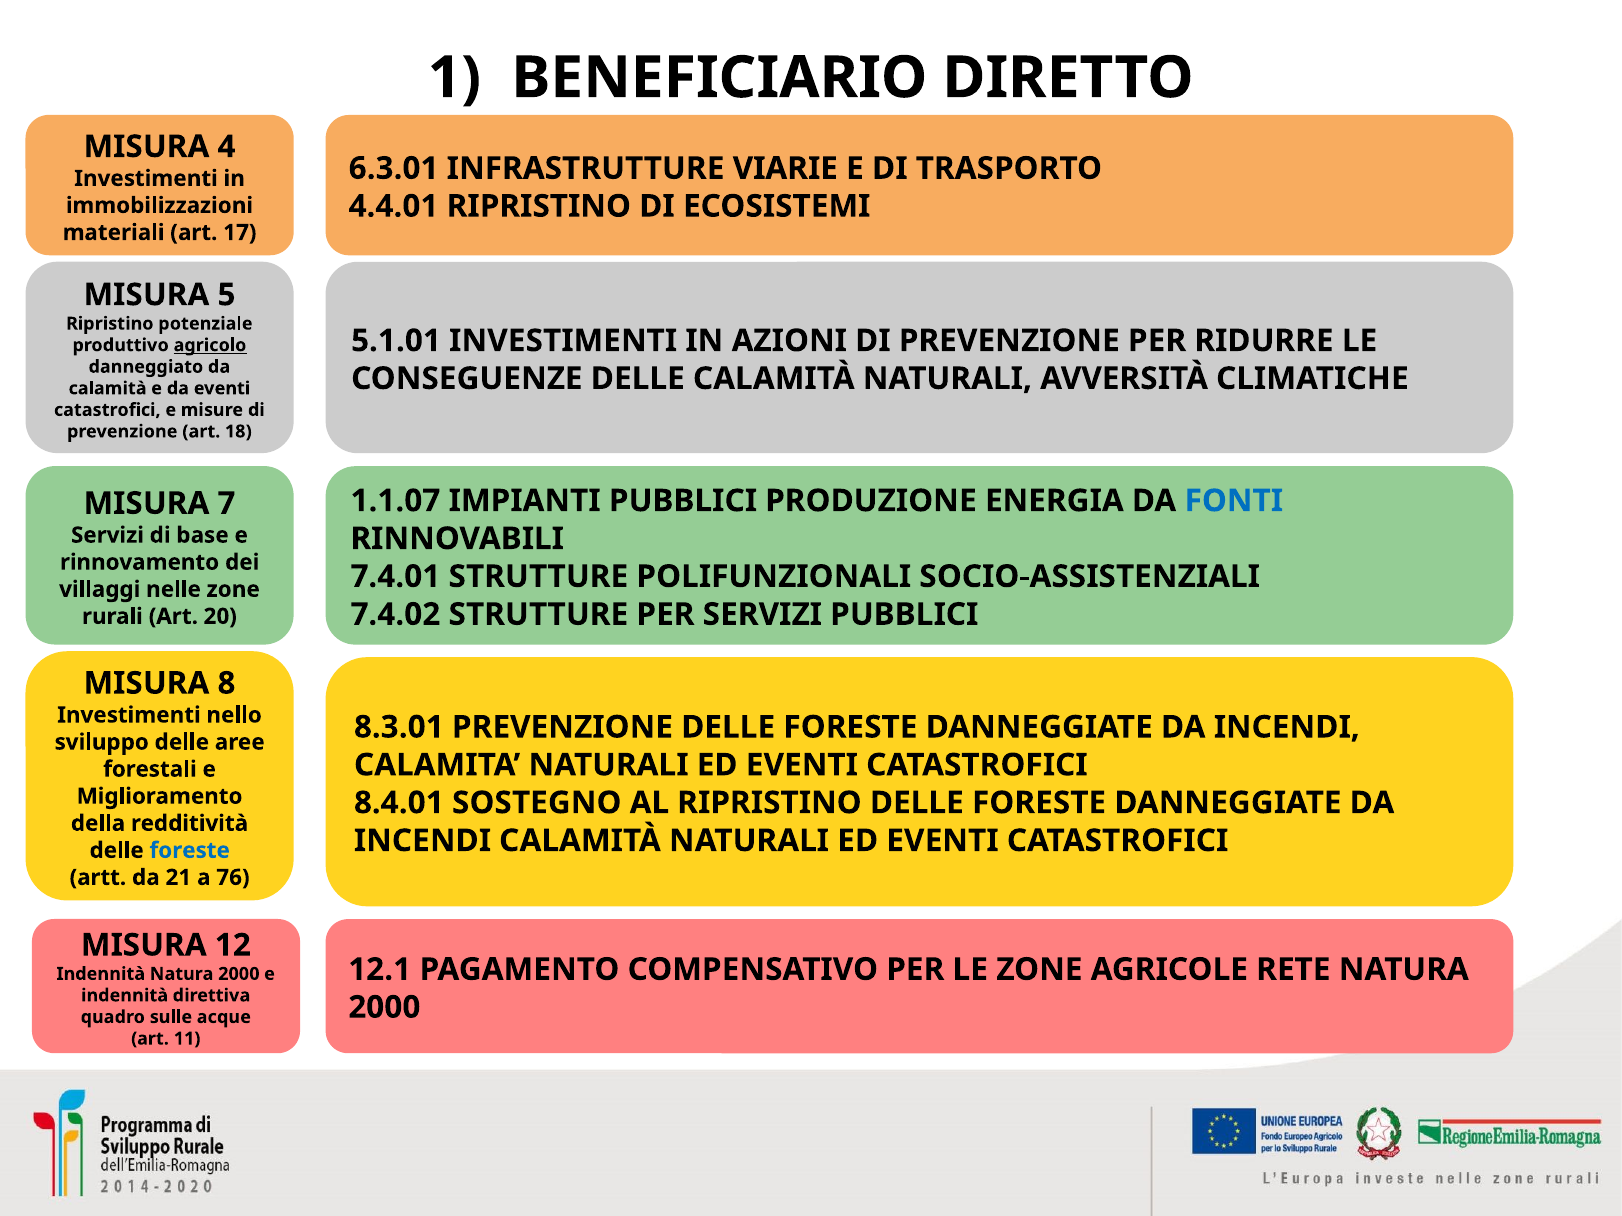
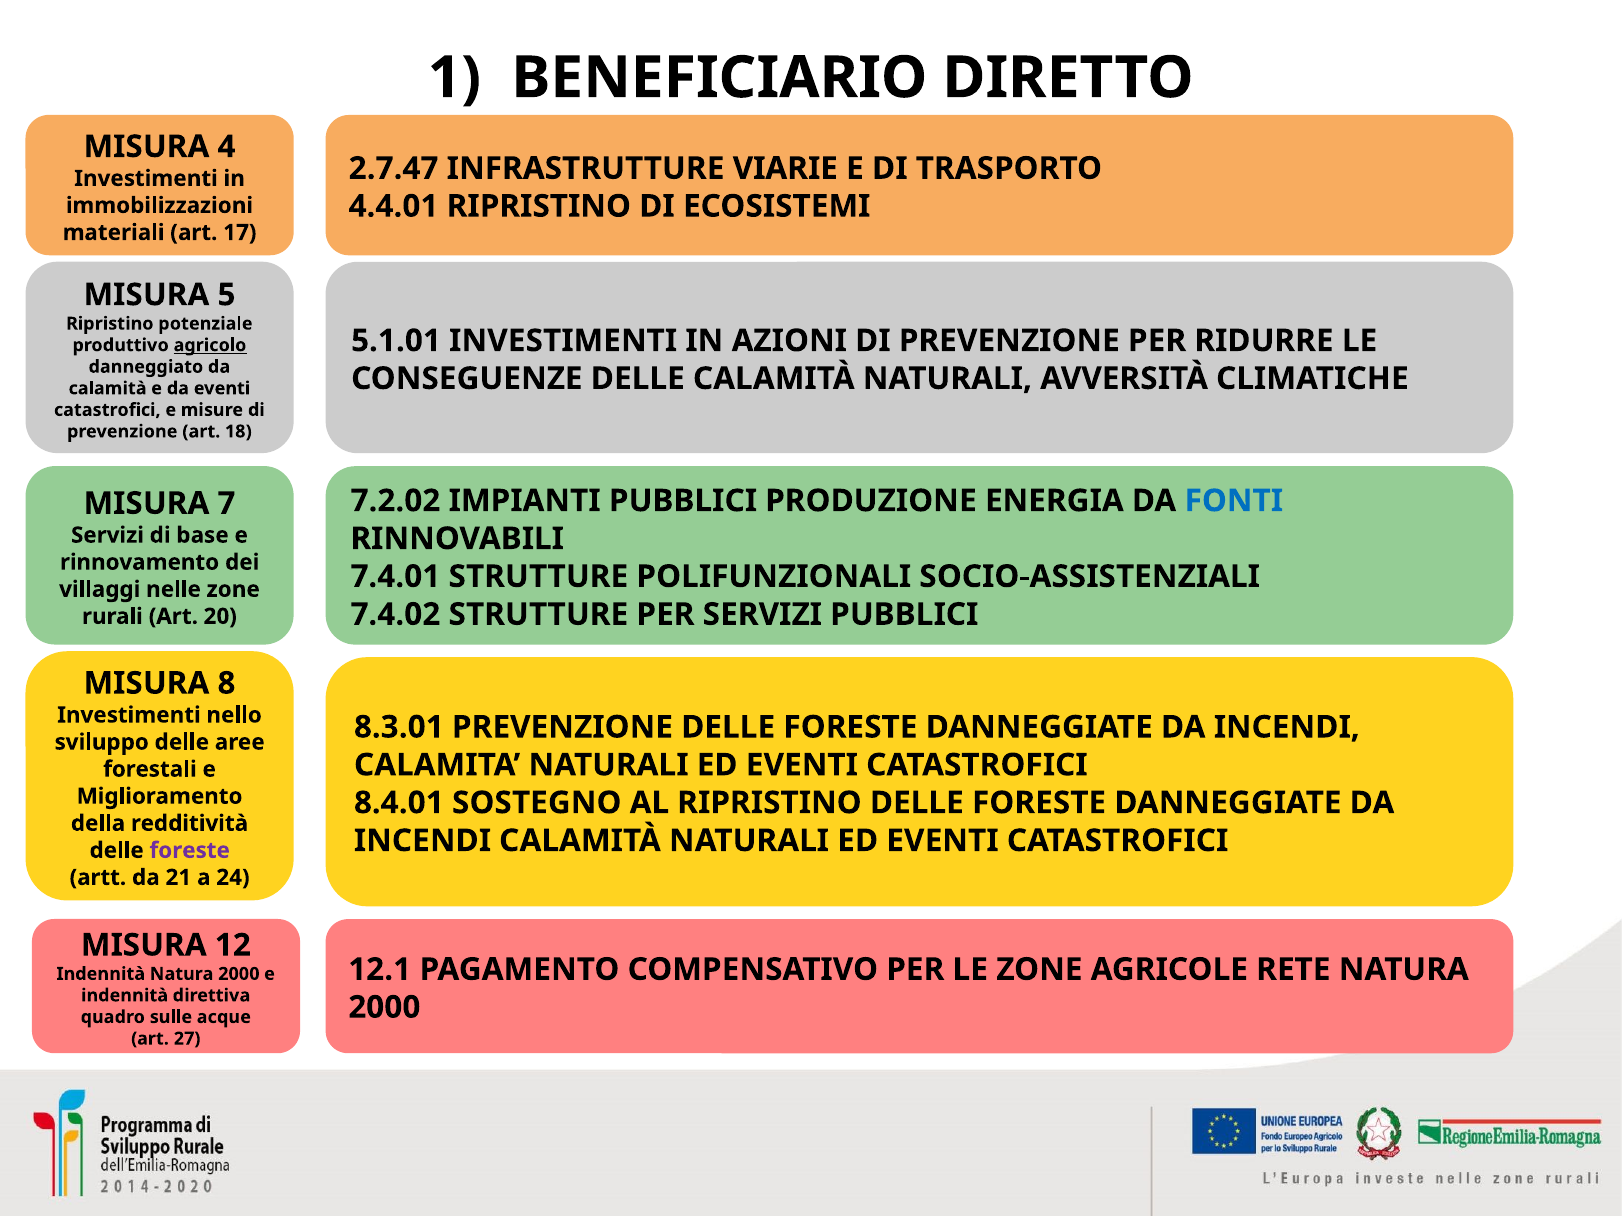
6.3.01: 6.3.01 -> 2.7.47
1.1.07: 1.1.07 -> 7.2.02
foreste at (190, 851) colour: blue -> purple
76: 76 -> 24
11: 11 -> 27
